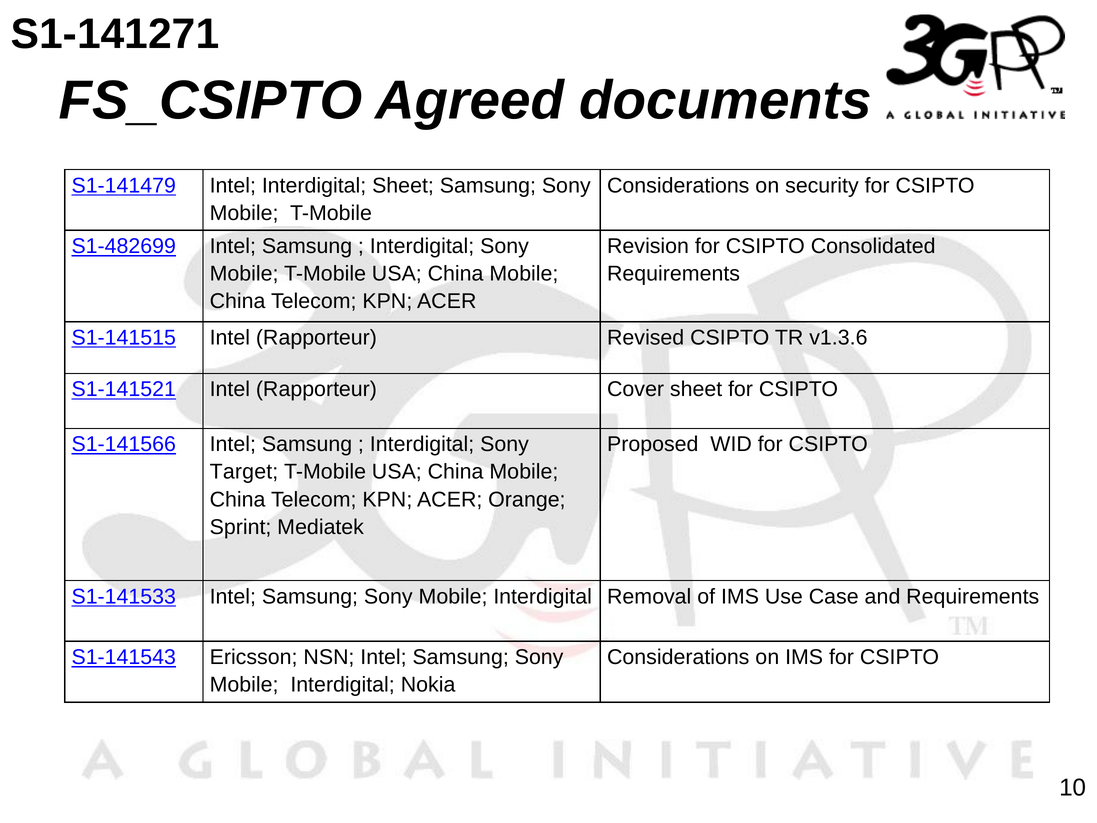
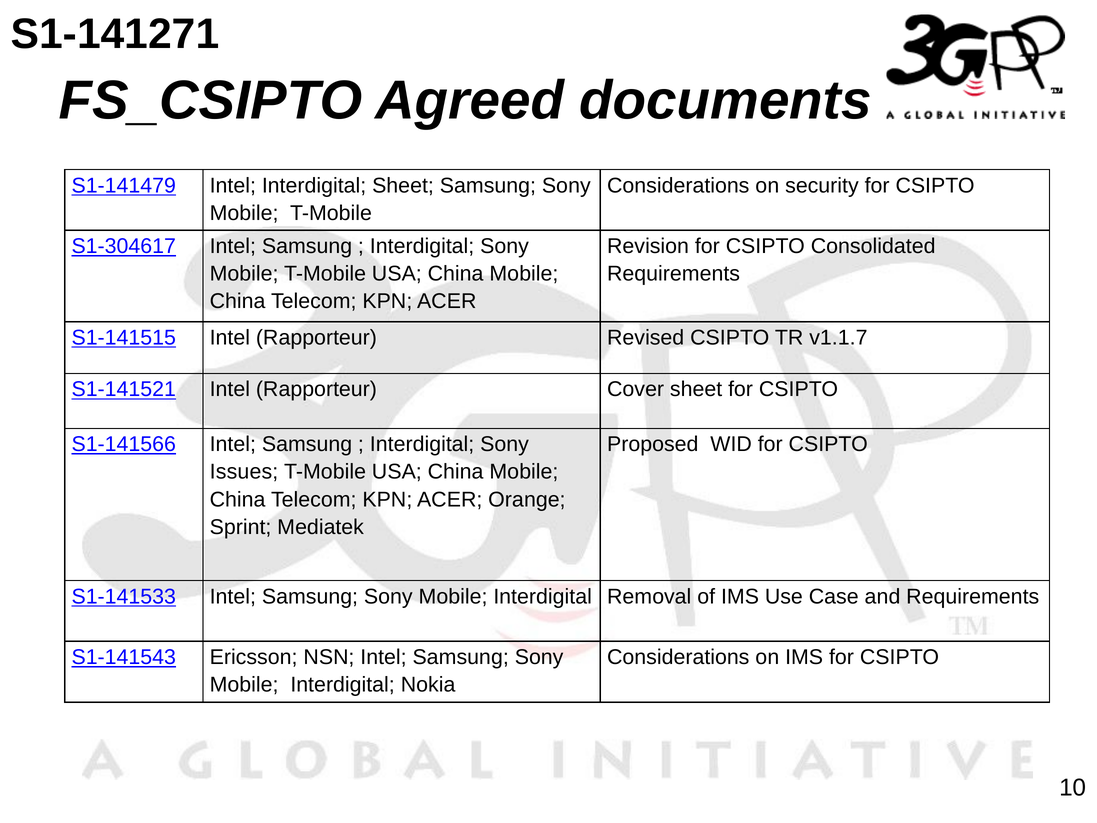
S1-482699: S1-482699 -> S1-304617
v1.3.6: v1.3.6 -> v1.1.7
Target: Target -> Issues
